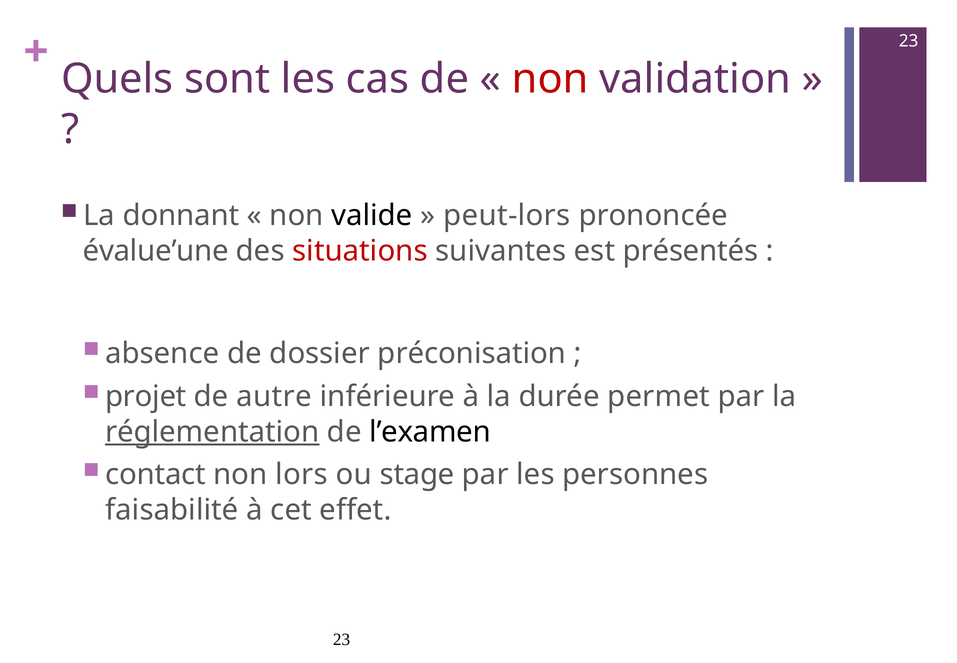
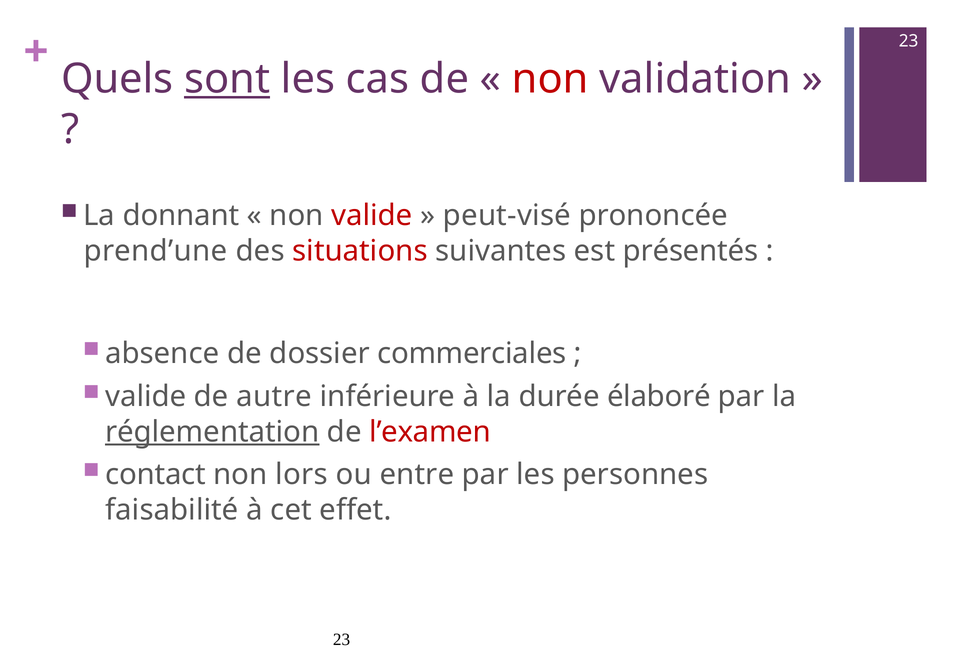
sont underline: none -> present
valide at (372, 216) colour: black -> red
peut-lors: peut-lors -> peut-visé
évalue’une: évalue’une -> prend’une
préconisation: préconisation -> commerciales
projet at (146, 396): projet -> valide
permet: permet -> élaboré
l’examen colour: black -> red
stage: stage -> entre
